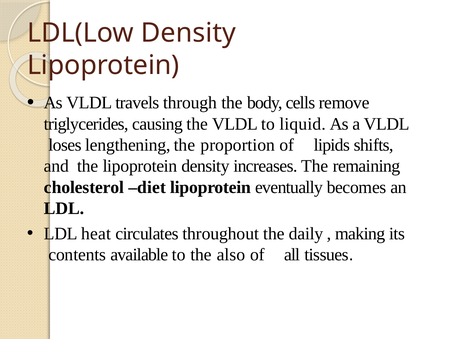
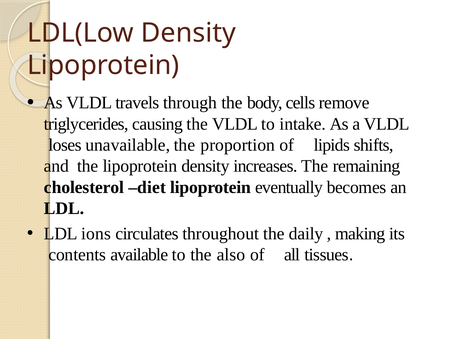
liquid: liquid -> intake
lengthening: lengthening -> unavailable
heat: heat -> ions
